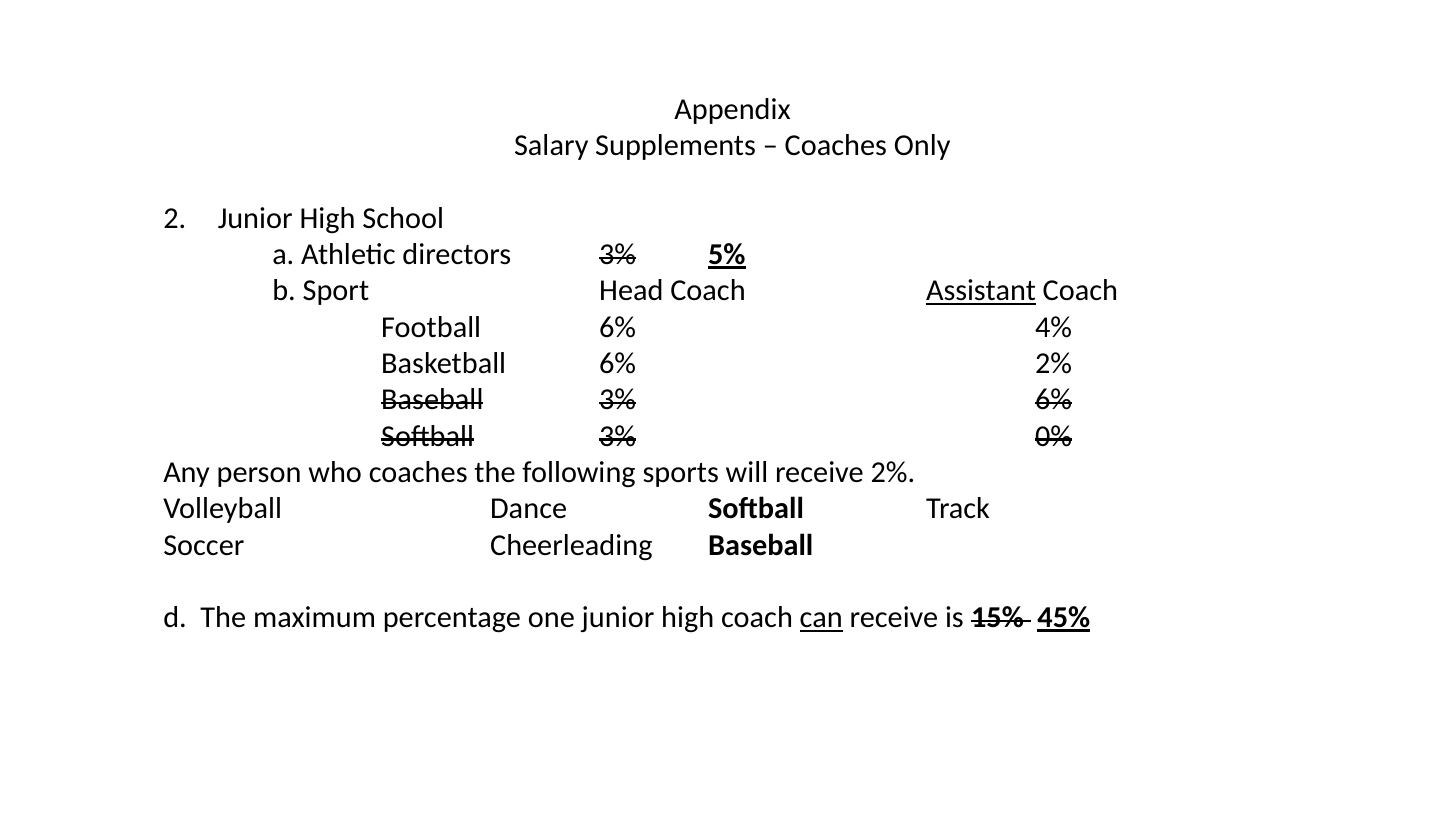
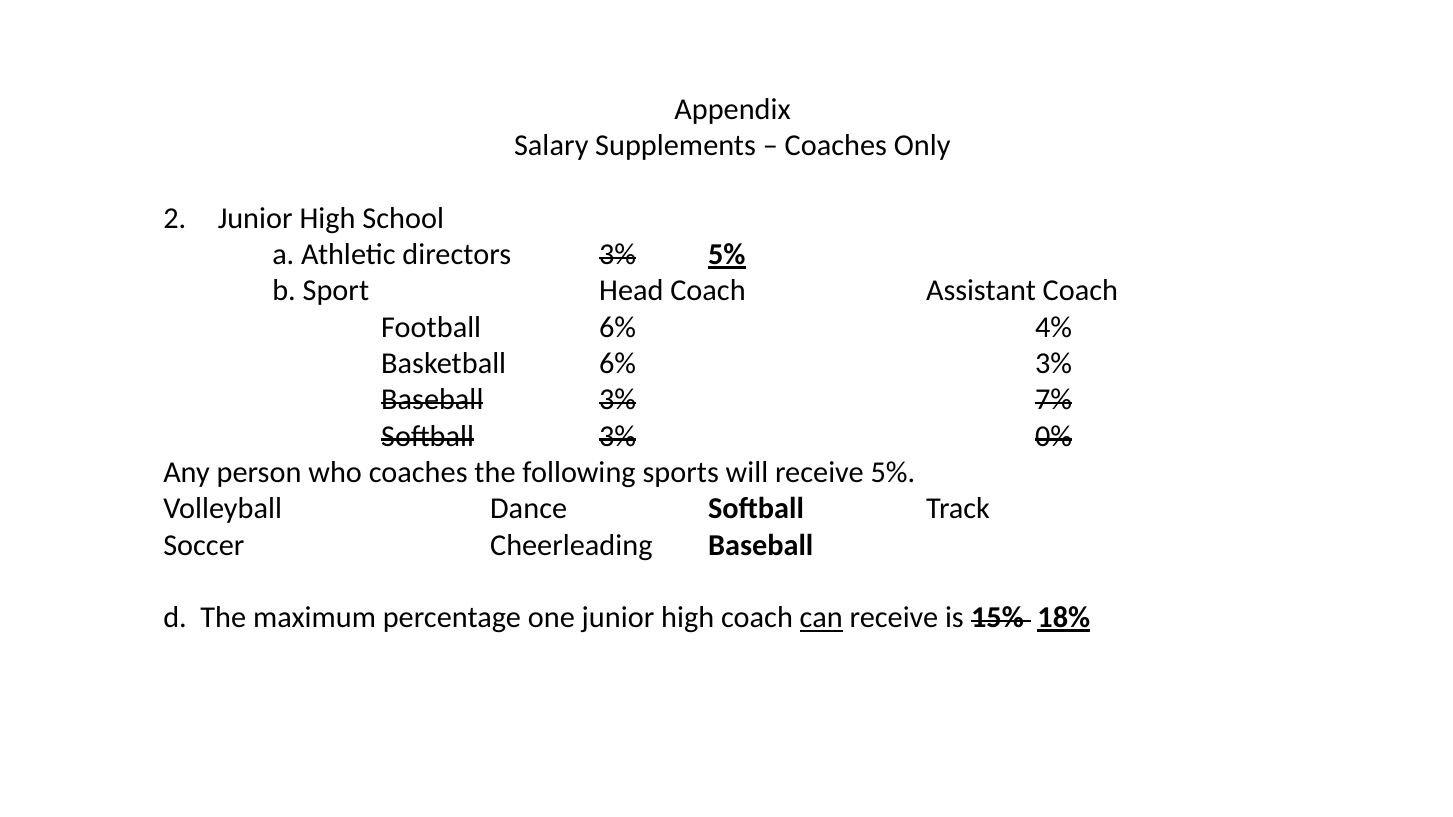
Assistant underline: present -> none
6% 2%: 2% -> 3%
3% 6%: 6% -> 7%
receive 2%: 2% -> 5%
45%: 45% -> 18%
